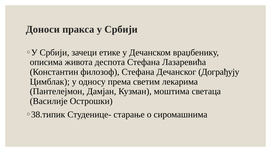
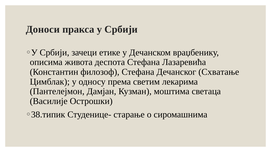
Дограђују: Дограђују -> Схватање
